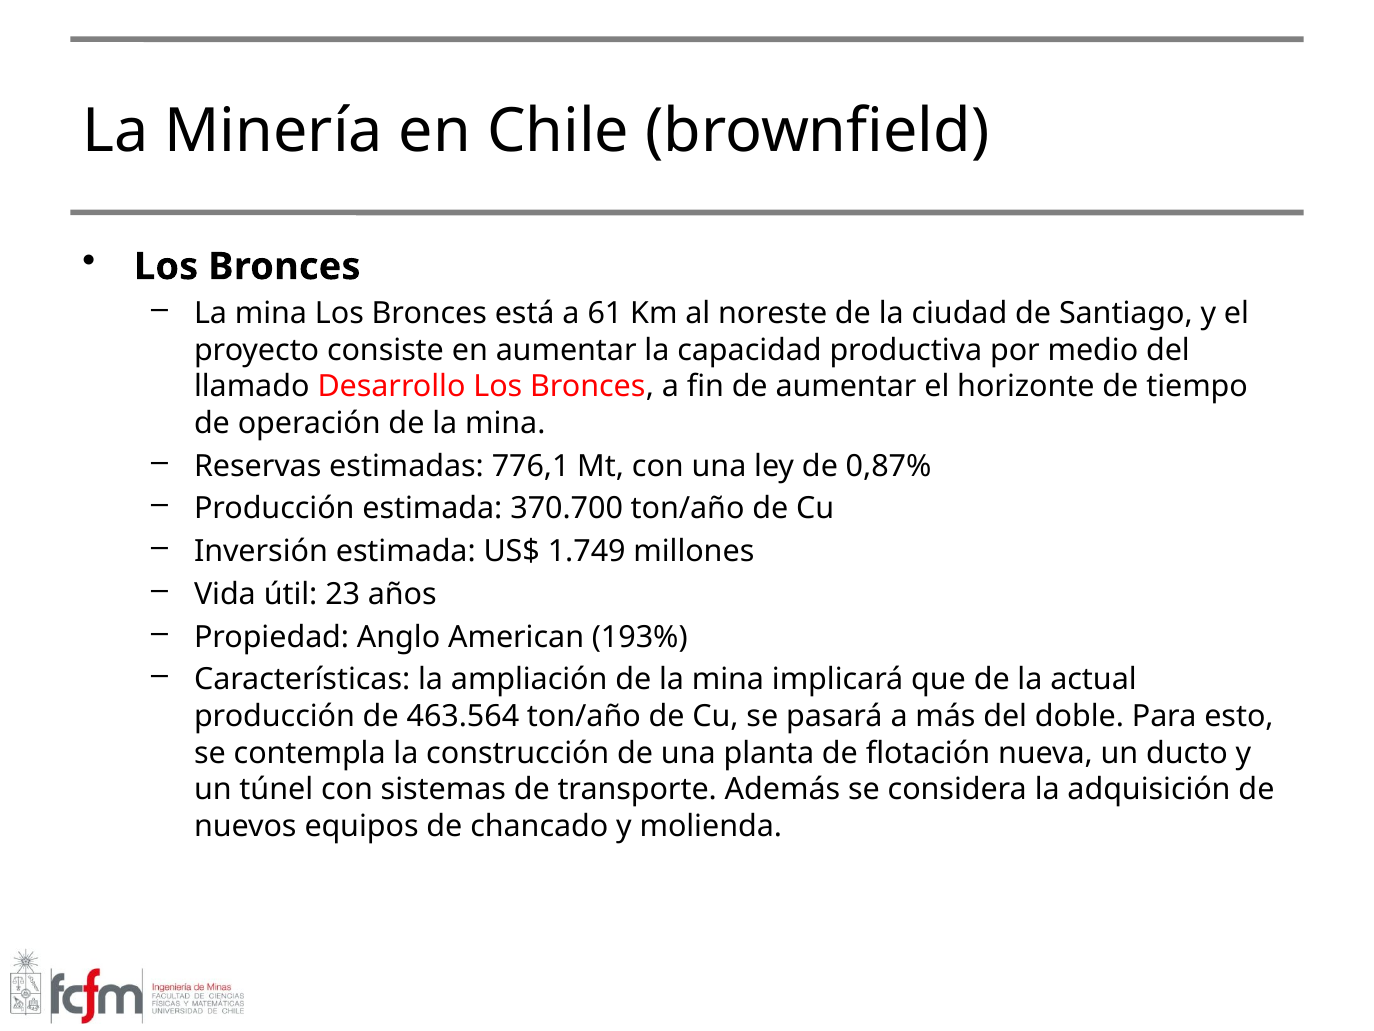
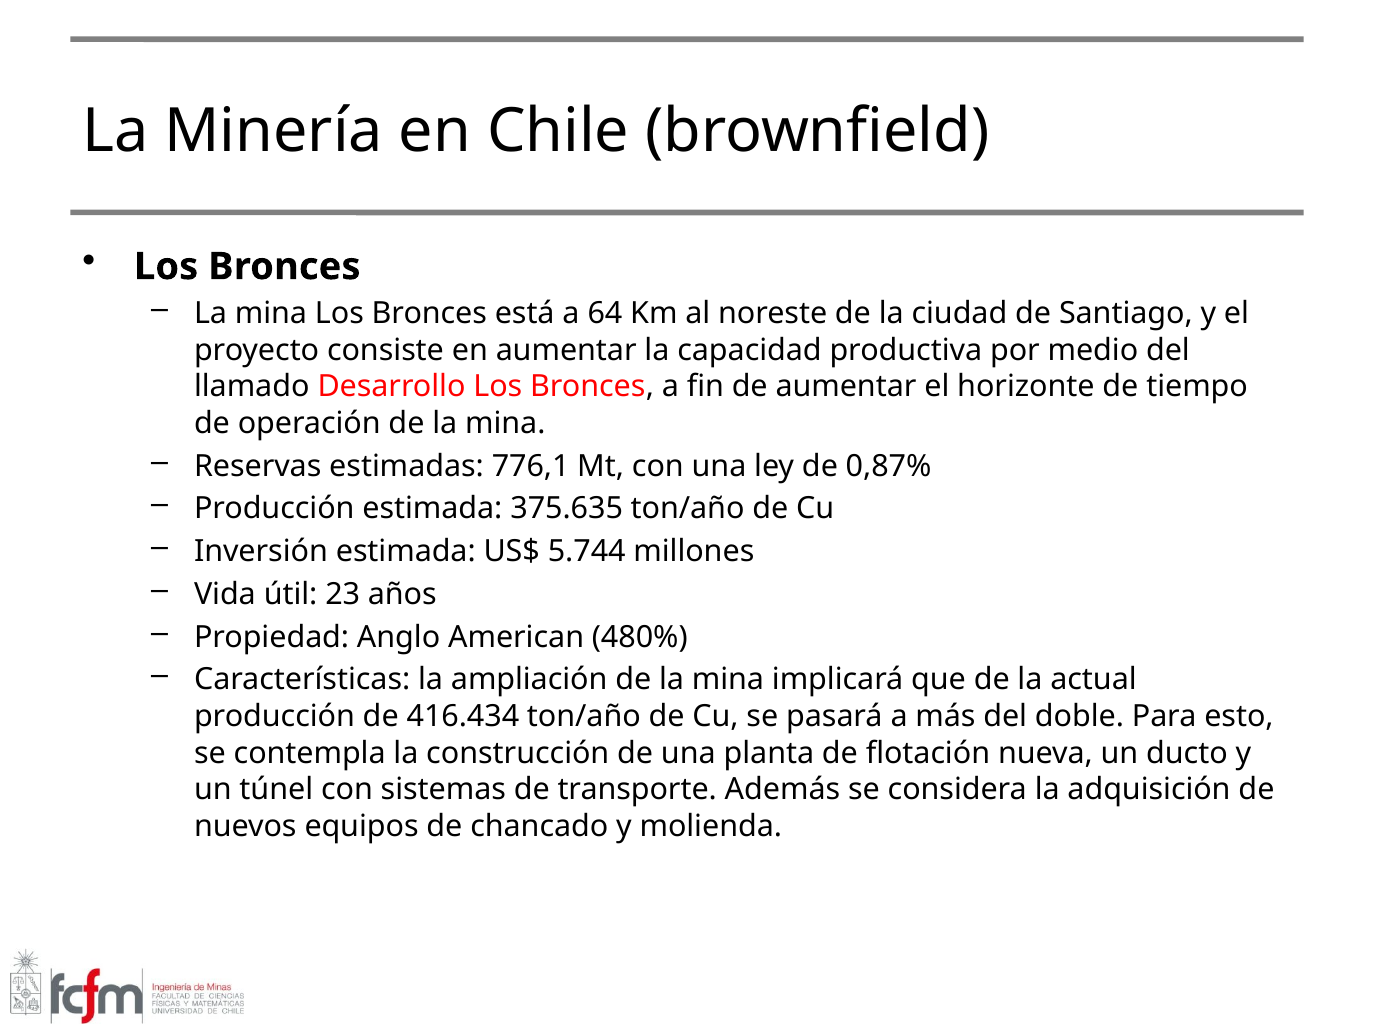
61: 61 -> 64
370.700: 370.700 -> 375.635
1.749: 1.749 -> 5.744
193%: 193% -> 480%
463.564: 463.564 -> 416.434
